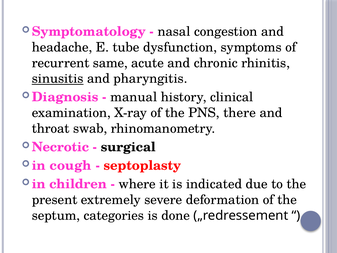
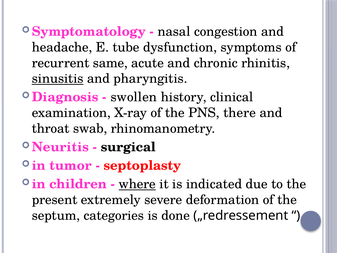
manual: manual -> swollen
Necrotic: Necrotic -> Neuritis
cough: cough -> tumor
where underline: none -> present
